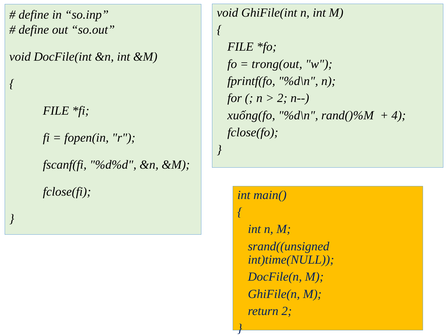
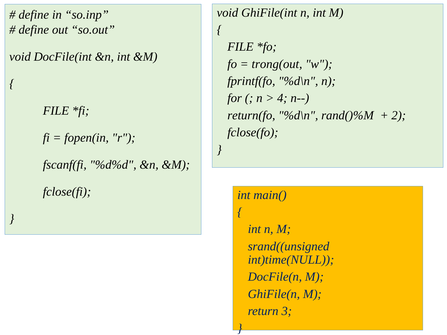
2 at (282, 98): 2 -> 4
xuống(fo: xuống(fo -> return(fo
4: 4 -> 2
return 2: 2 -> 3
